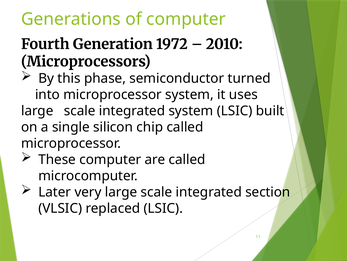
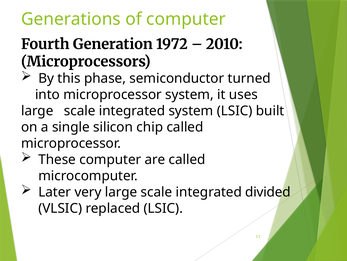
section: section -> divided
